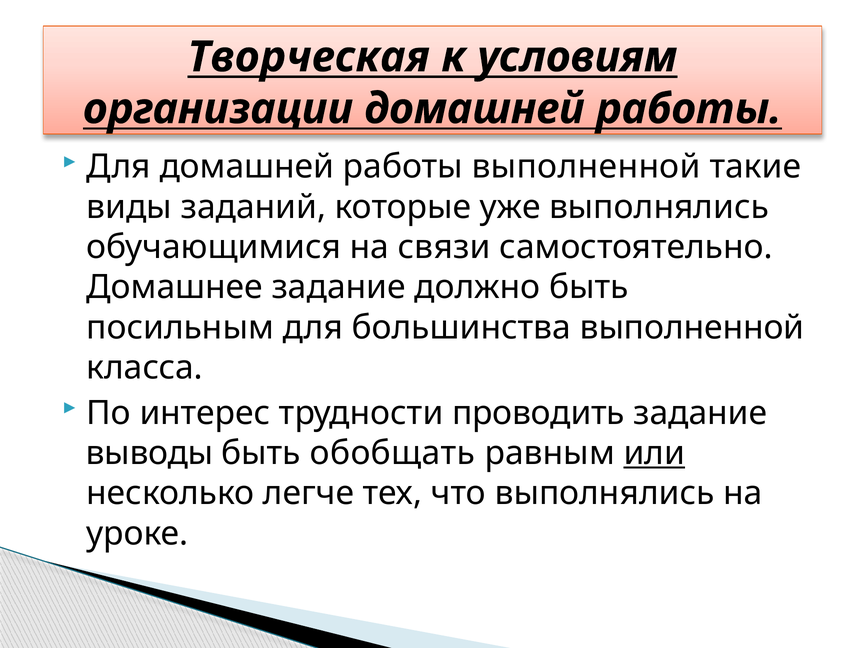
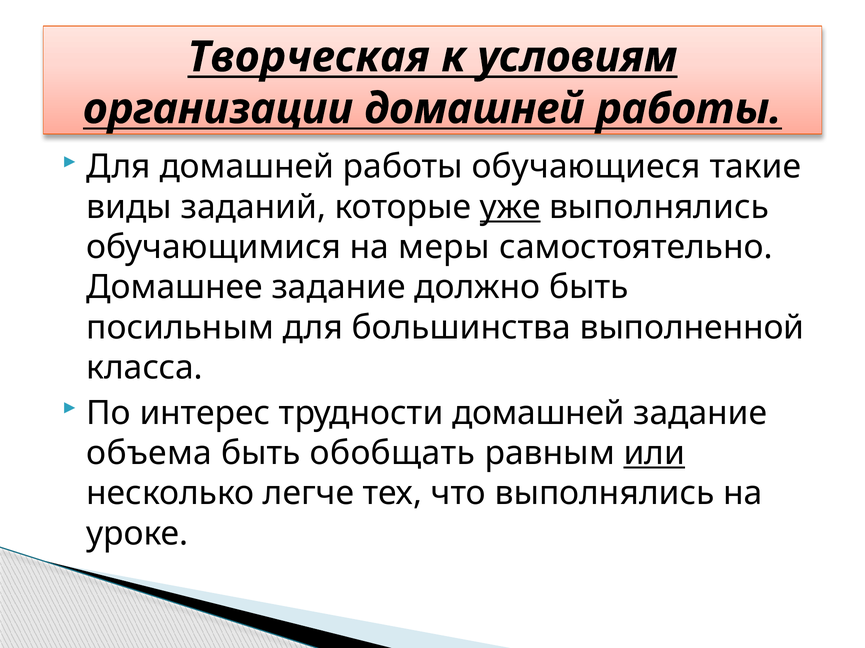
работы выполненной: выполненной -> обучающиеся
уже underline: none -> present
связи: связи -> меры
трудности проводить: проводить -> домашней
выводы: выводы -> объема
